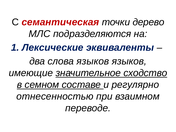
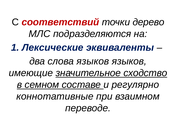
семантическая: семантическая -> соответствий
отнесенностью: отнесенностью -> коннотативные
